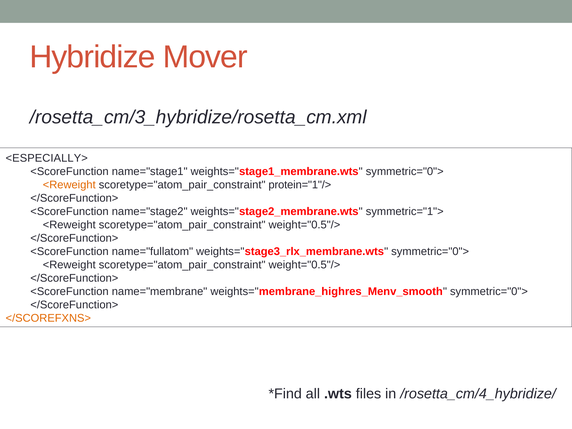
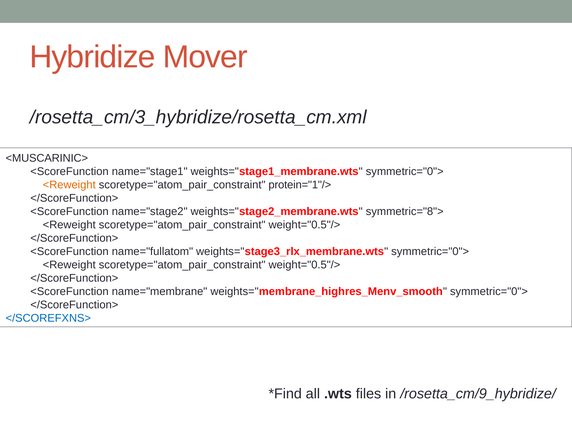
<ESPECIALLY>: <ESPECIALLY> -> <MUSCARINIC>
symmetric="1">: symmetric="1"> -> symmetric="8">
</SCOREFXNS> colour: orange -> blue
/rosetta_cm/4_hybridize/: /rosetta_cm/4_hybridize/ -> /rosetta_cm/9_hybridize/
